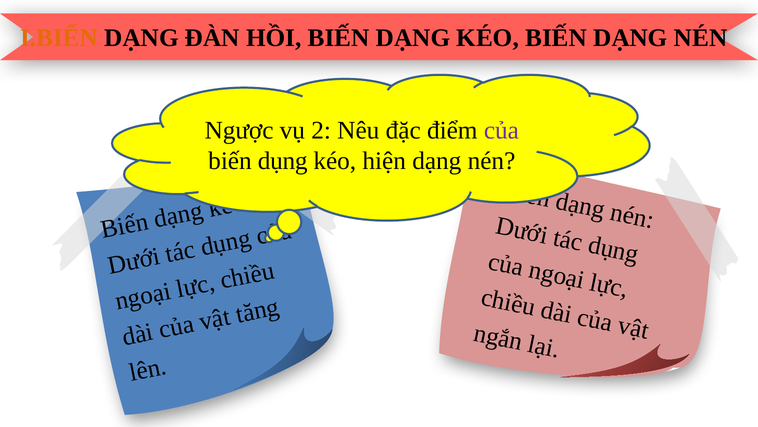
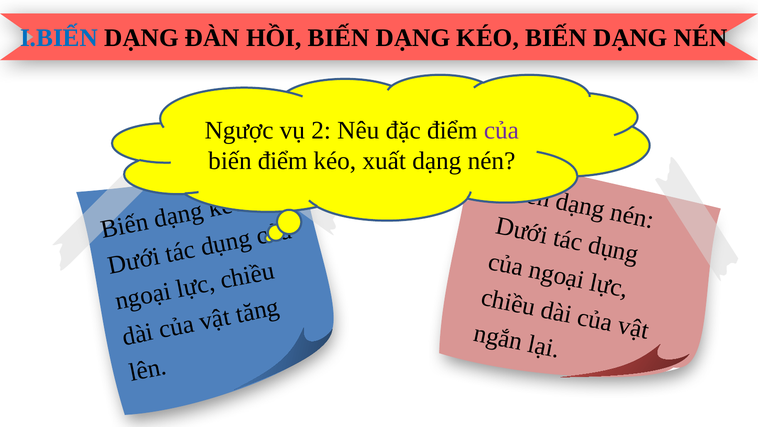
I.BIẾN colour: orange -> blue
biến dụng: dụng -> điểm
hiện: hiện -> xuất
